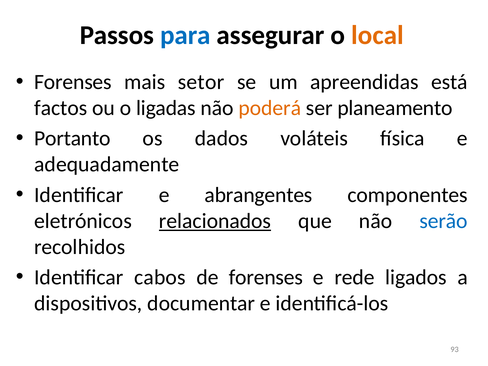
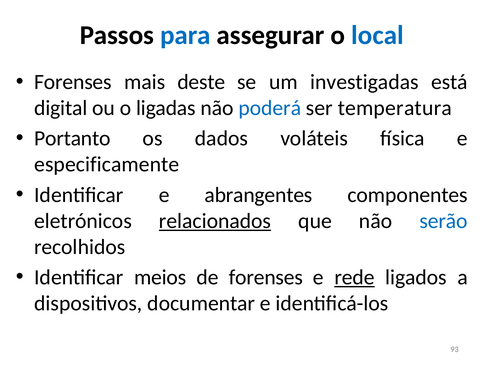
local colour: orange -> blue
setor: setor -> deste
apreendidas: apreendidas -> investigadas
factos: factos -> digital
poderá colour: orange -> blue
planeamento: planeamento -> temperatura
adequadamente: adequadamente -> especificamente
cabos: cabos -> meios
rede underline: none -> present
